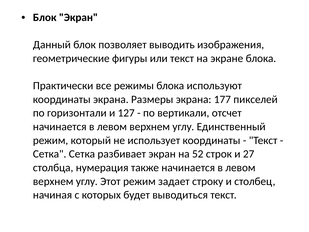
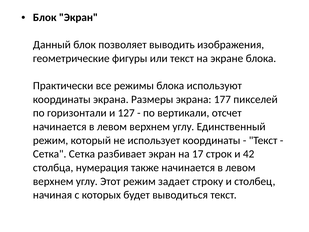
52: 52 -> 17
27: 27 -> 42
